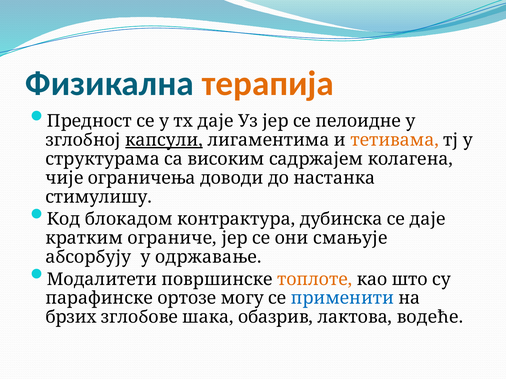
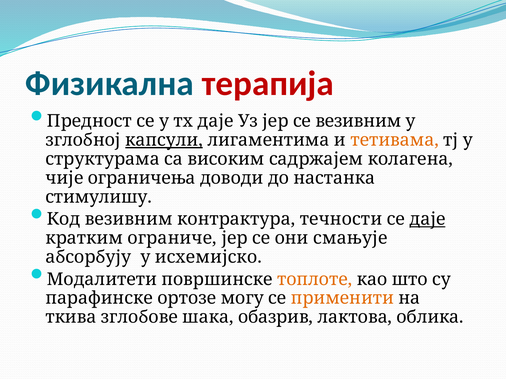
терапија colour: orange -> red
се пелоидне: пелоидне -> везивним
Код блокадом: блокадом -> везивним
дубинска: дубинска -> течности
даје at (427, 219) underline: none -> present
одржавање: одржавање -> исхемијско
применити colour: blue -> orange
брзих: брзих -> ткива
водеће: водеће -> облика
